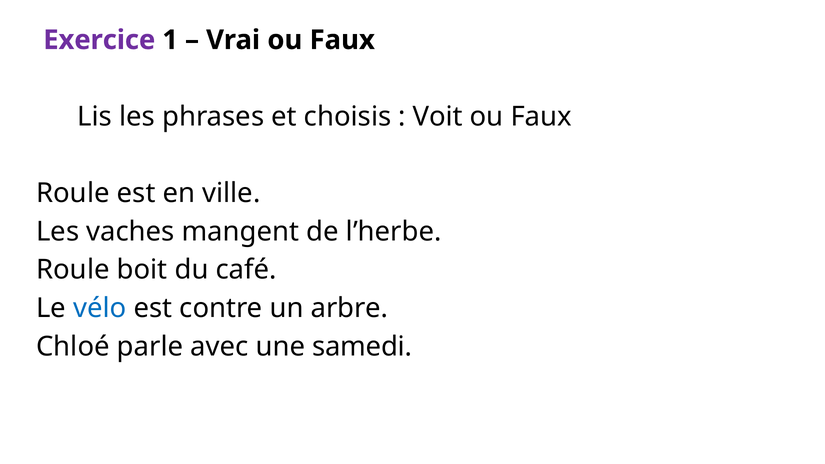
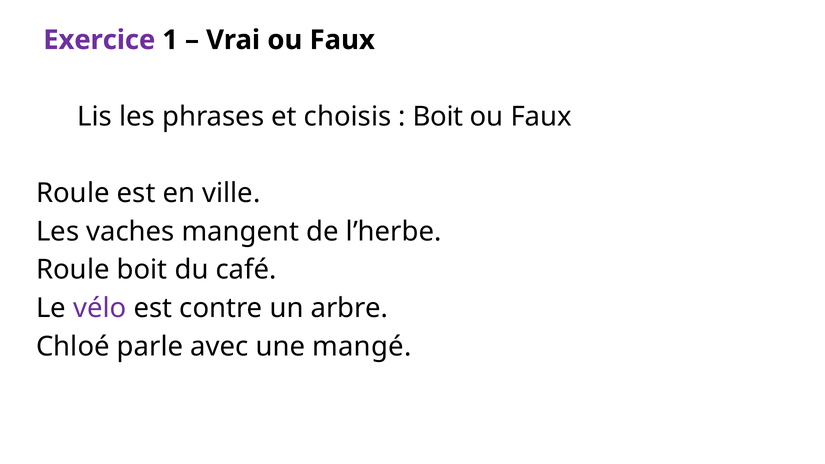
Voit at (438, 117): Voit -> Boit
vélo colour: blue -> purple
samedi: samedi -> mangé
